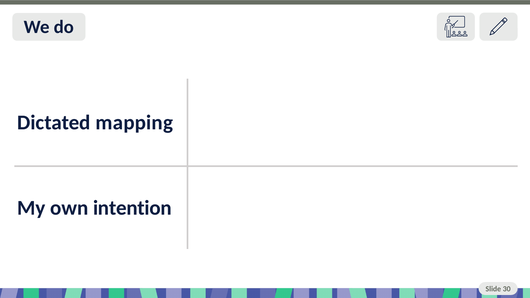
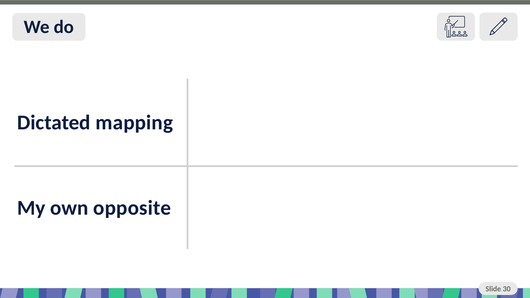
intention: intention -> opposite
